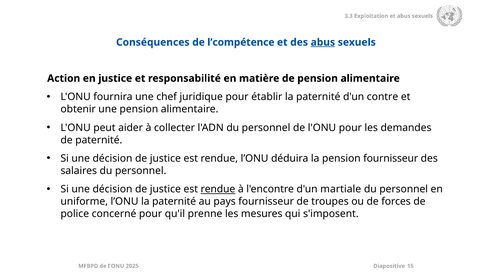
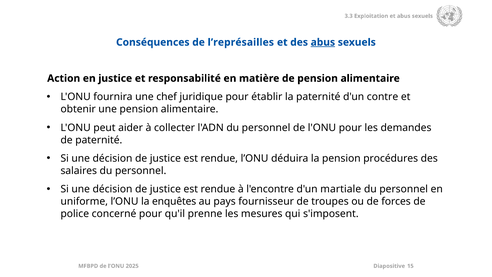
l’compétence: l’compétence -> l’représailles
pension fournisseur: fournisseur -> procédures
rendue at (218, 189) underline: present -> none
l’ONU la paternité: paternité -> enquêtes
